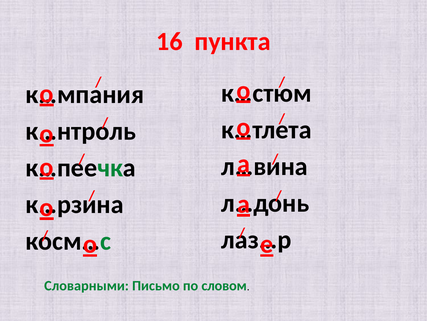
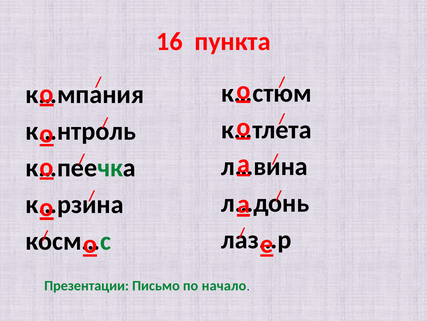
Словарными: Словарными -> Презентации
словом: словом -> начало
